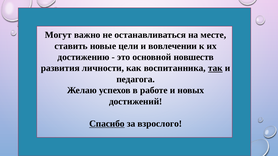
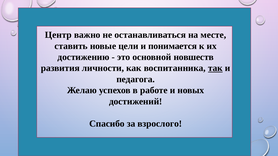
Могут: Могут -> Центр
вовлечении: вовлечении -> понимается
Спасибо underline: present -> none
